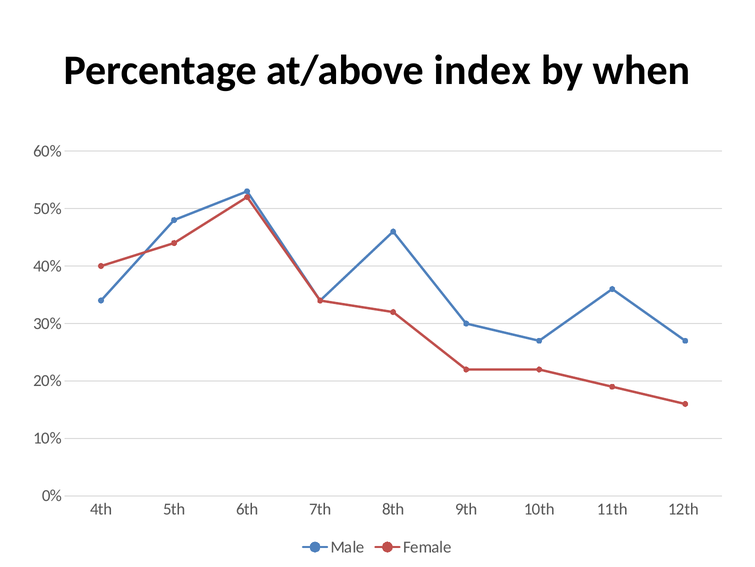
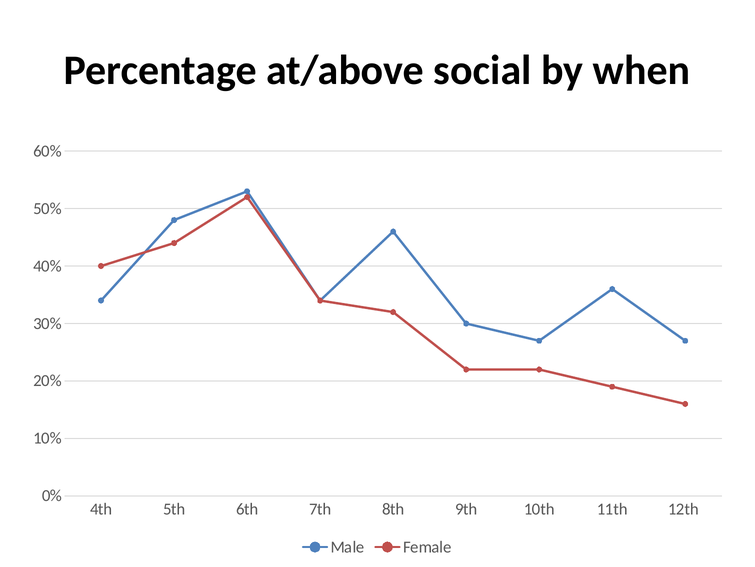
index: index -> social
